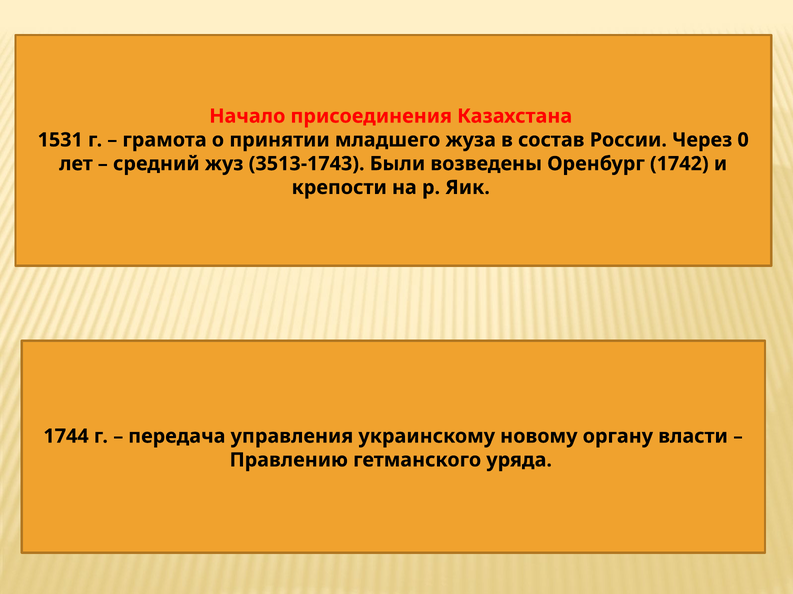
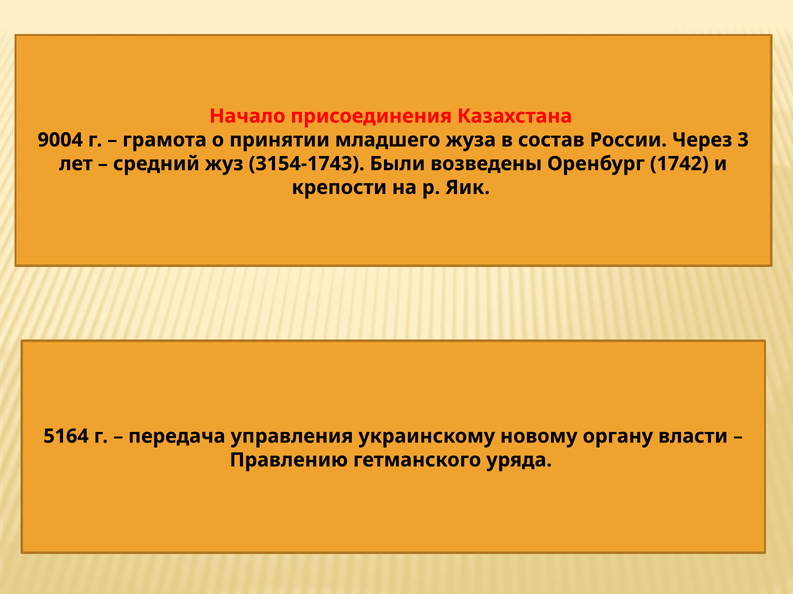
1531: 1531 -> 9004
0: 0 -> 3
3513-1743: 3513-1743 -> 3154-1743
1744: 1744 -> 5164
